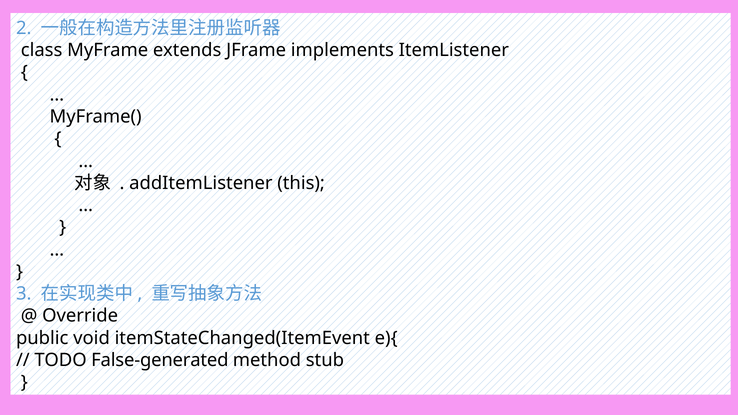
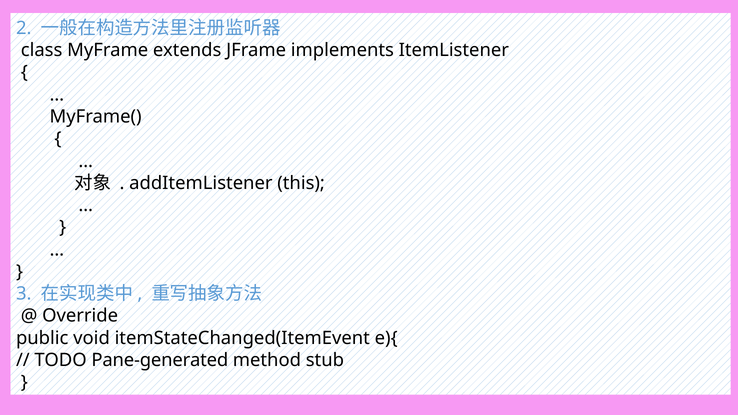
False-generated: False-generated -> Pane-generated
